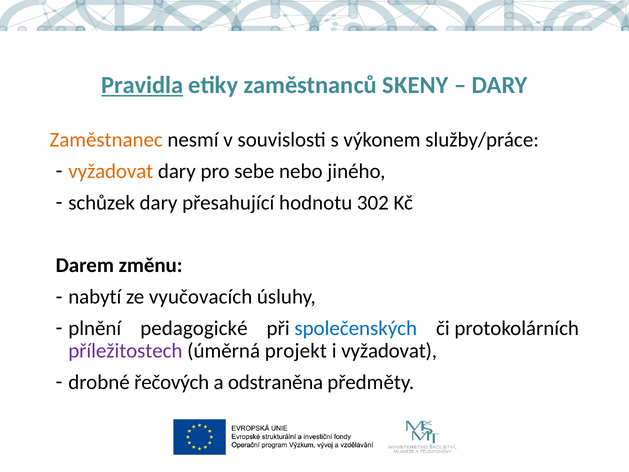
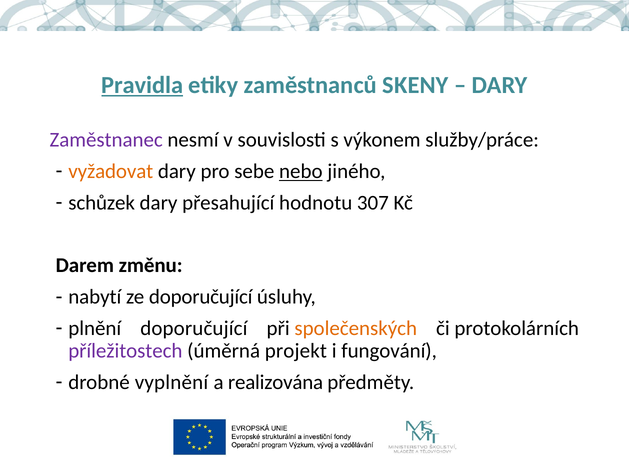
Zaměstnanec colour: orange -> purple
nebo underline: none -> present
302: 302 -> 307
ze vyučovacích: vyučovacích -> doporučující
plnění pedagogické: pedagogické -> doporučující
společenských colour: blue -> orange
i vyžadovat: vyžadovat -> fungování
řečových: řečových -> vyplnění
odstraněna: odstraněna -> realizována
